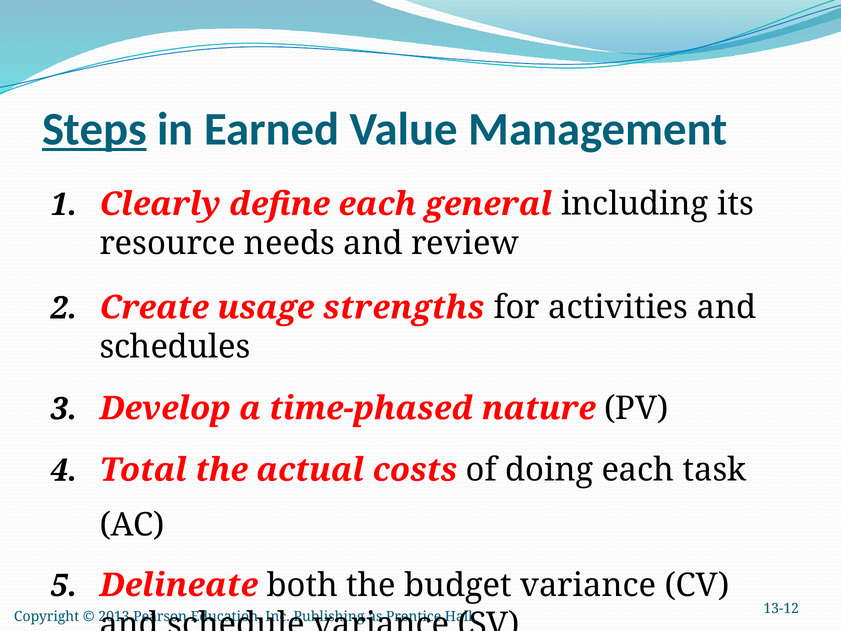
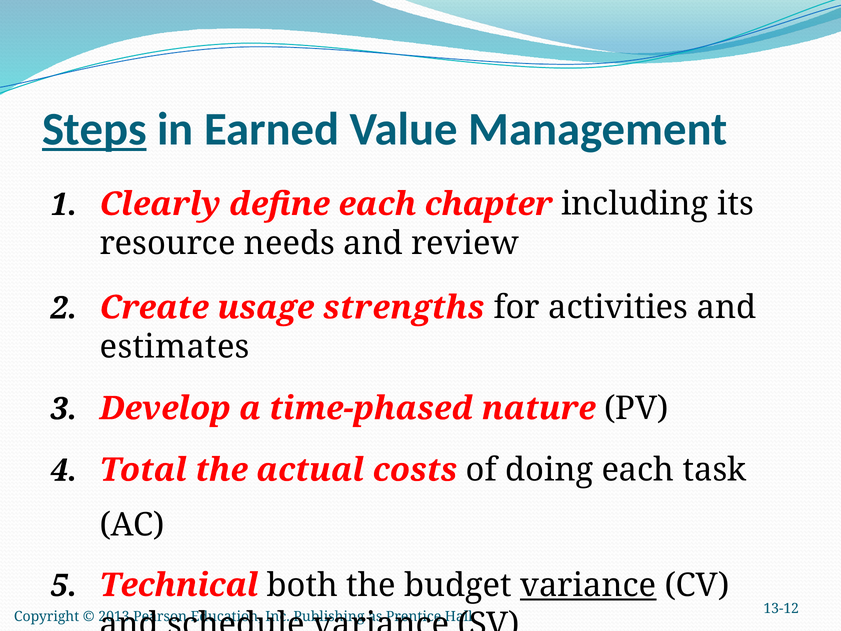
general: general -> chapter
schedules: schedules -> estimates
Delineate: Delineate -> Technical
variance at (588, 585) underline: none -> present
